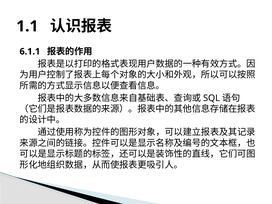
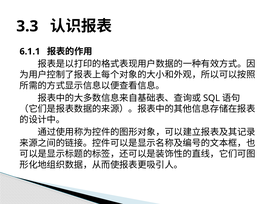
1.1: 1.1 -> 3.3
